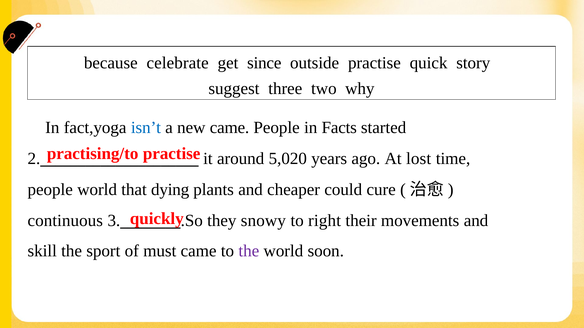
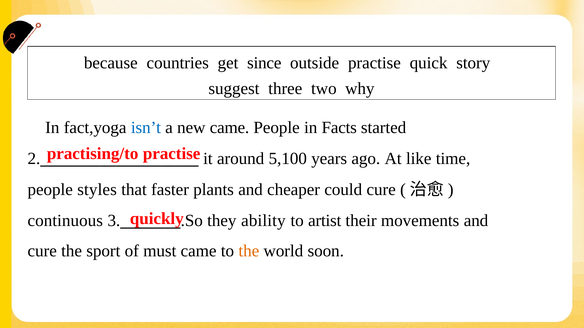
celebrate: celebrate -> countries
5,020: 5,020 -> 5,100
lost: lost -> like
people world: world -> styles
dying: dying -> faster
snowy: snowy -> ability
right: right -> artist
skill at (42, 251): skill -> cure
the at (249, 251) colour: purple -> orange
